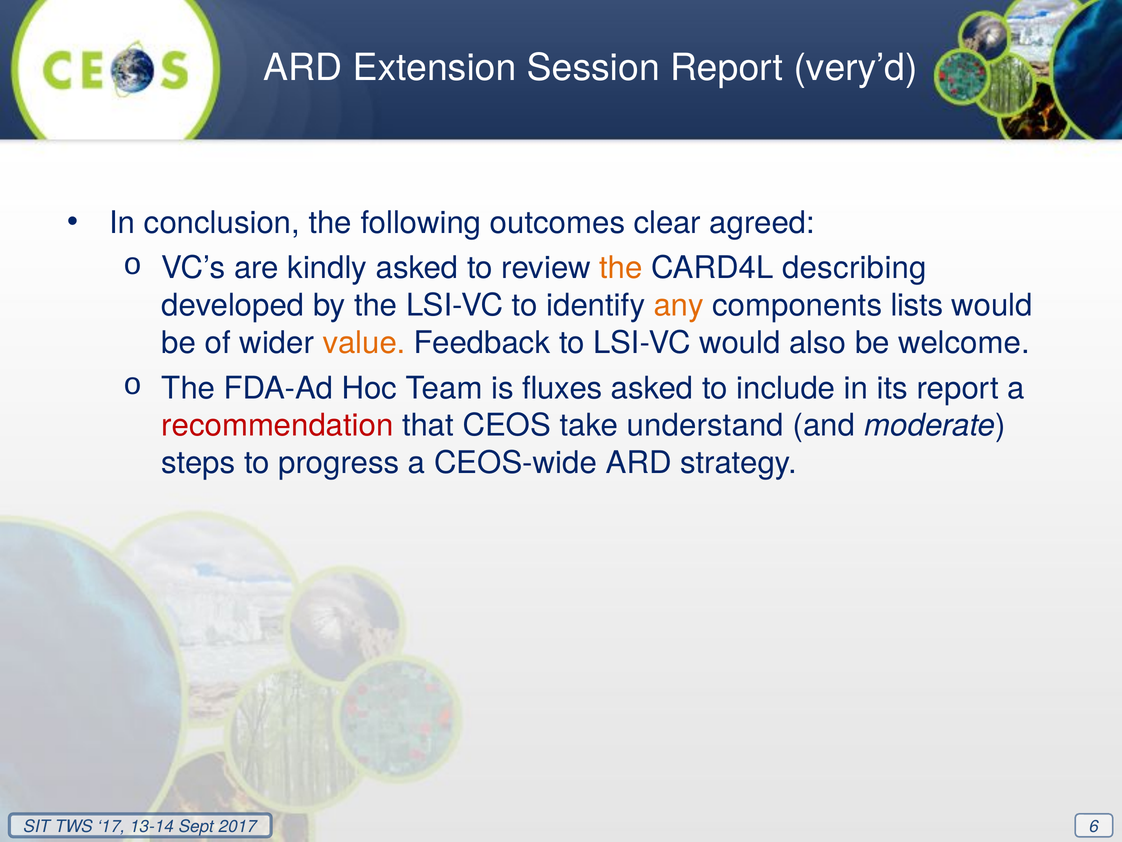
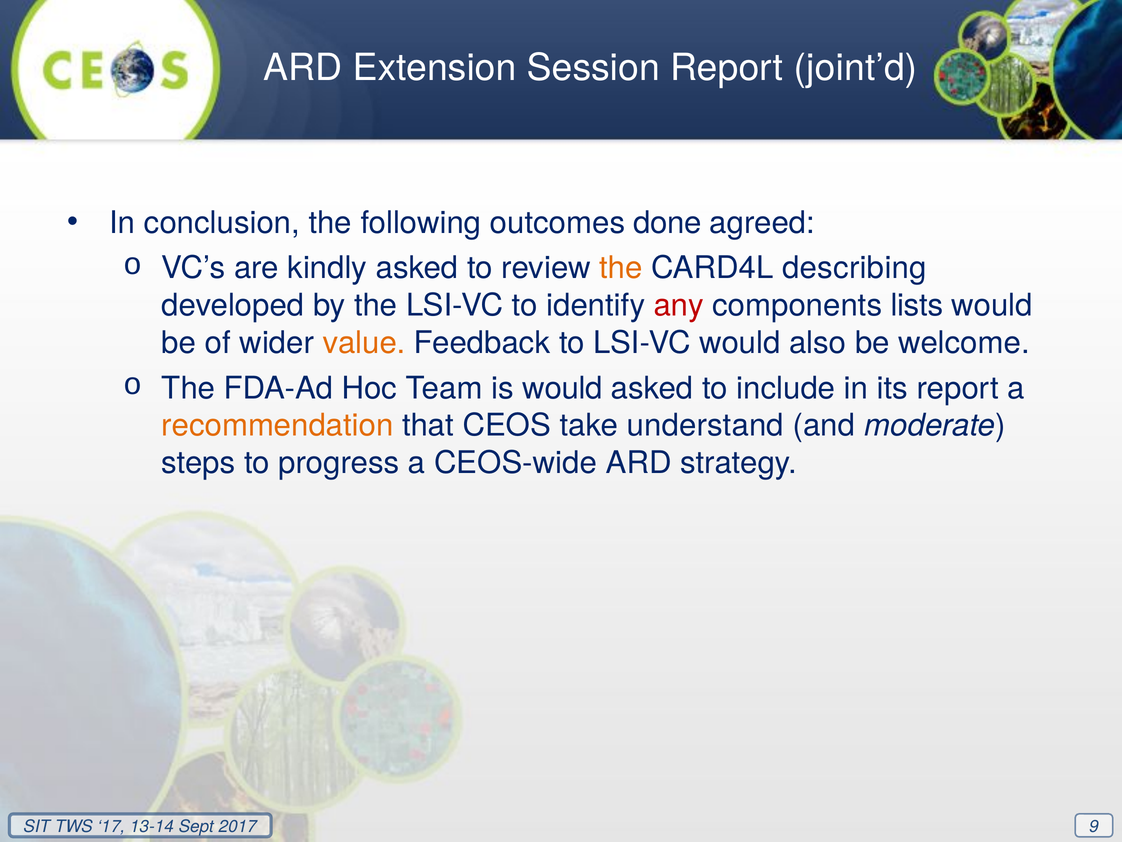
very’d: very’d -> joint’d
clear: clear -> done
any colour: orange -> red
is fluxes: fluxes -> would
recommendation colour: red -> orange
6: 6 -> 9
